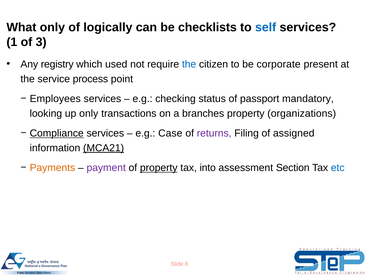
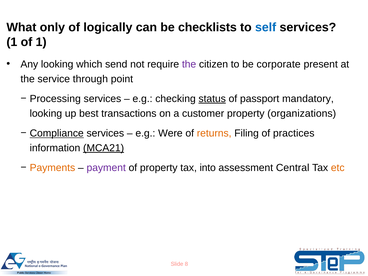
of 3: 3 -> 1
Any registry: registry -> looking
used: used -> send
the at (189, 64) colour: blue -> purple
process: process -> through
Employees: Employees -> Processing
status underline: none -> present
up only: only -> best
branches: branches -> customer
Case: Case -> Were
returns colour: purple -> orange
assigned: assigned -> practices
property at (159, 168) underline: present -> none
Section: Section -> Central
etc colour: blue -> orange
